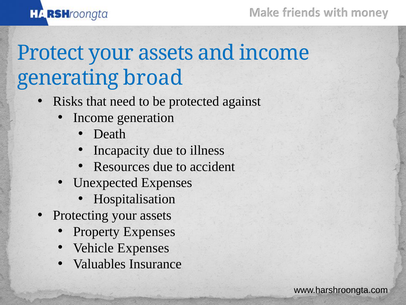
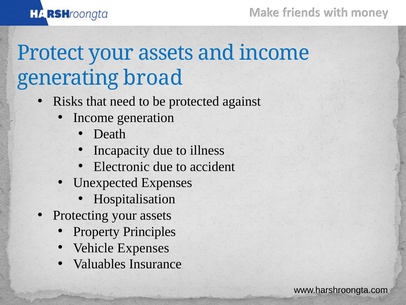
Resources: Resources -> Electronic
Property Expenses: Expenses -> Principles
